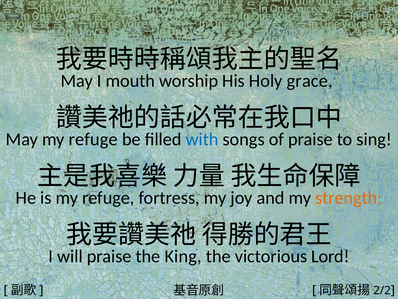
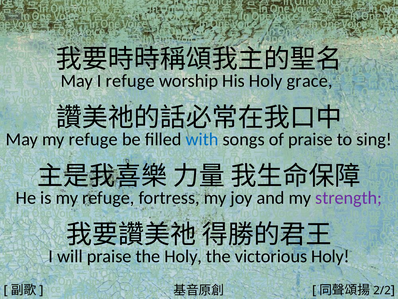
I mouth: mouth -> refuge
strength colour: orange -> purple
the King: King -> Holy
victorious Lord: Lord -> Holy
